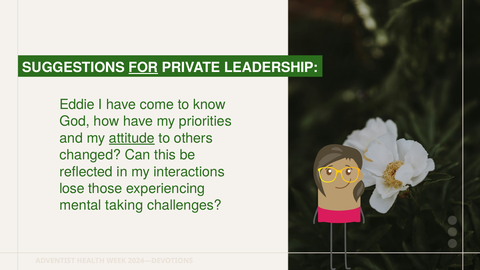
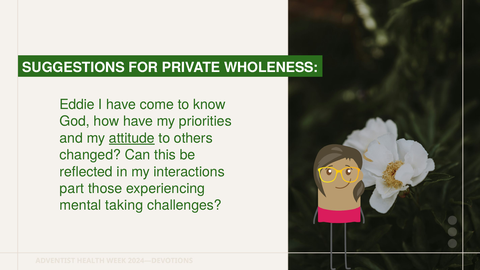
FOR underline: present -> none
LEADERSHIP: LEADERSHIP -> WHOLENESS
lose: lose -> part
